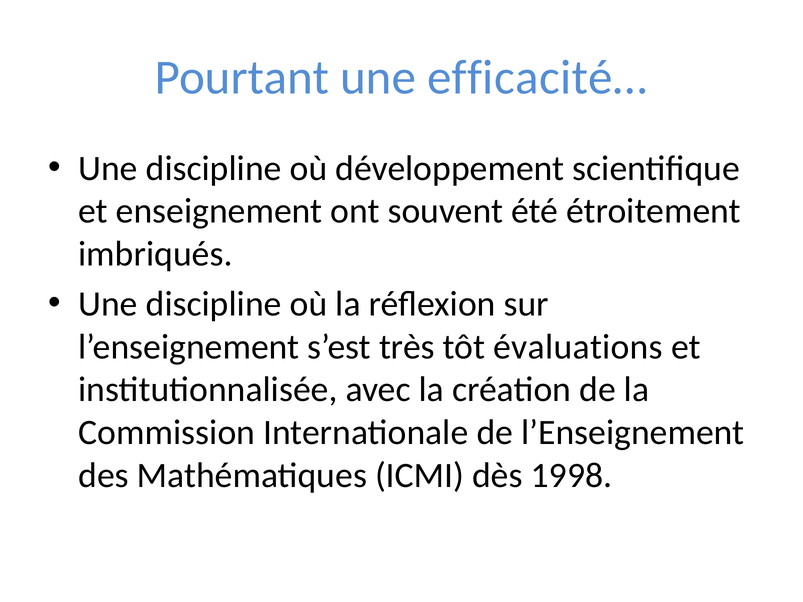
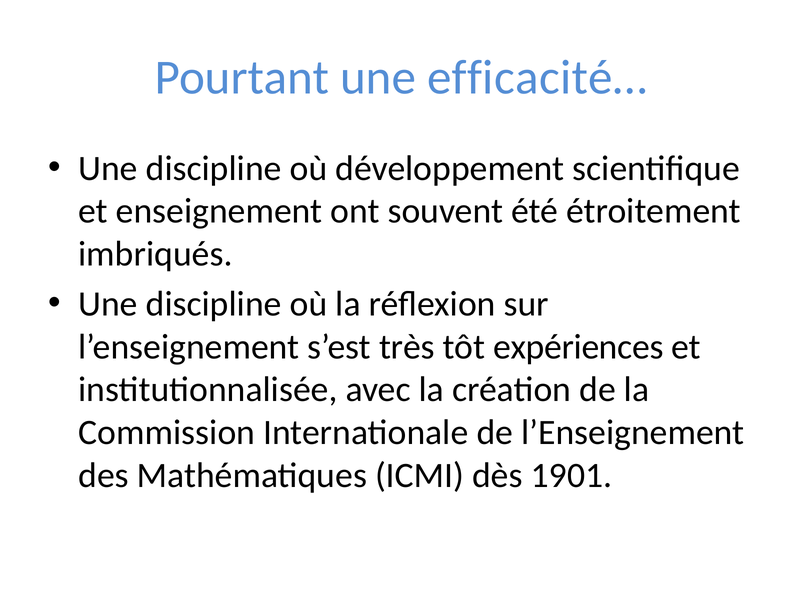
évaluations: évaluations -> expériences
1998: 1998 -> 1901
